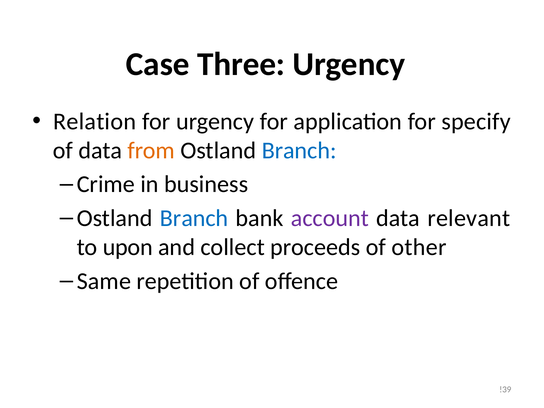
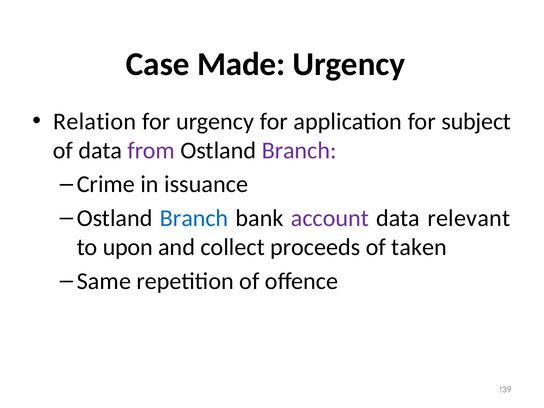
Three: Three -> Made
specify: specify -> subject
from colour: orange -> purple
Branch at (299, 150) colour: blue -> purple
business: business -> issuance
other: other -> taken
